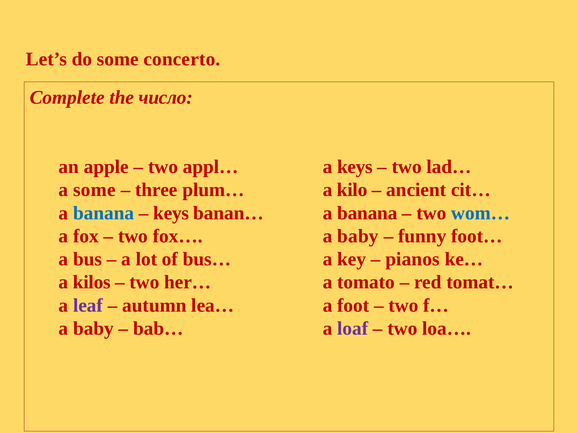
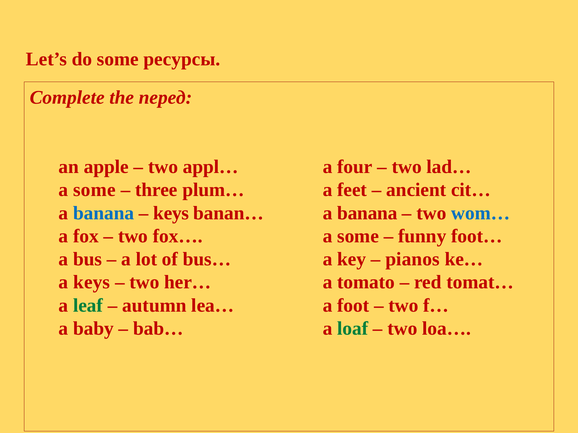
concerto: concerto -> ресурсы
число: число -> перед
a keys: keys -> four
kilo: kilo -> feet
baby at (358, 236): baby -> some
a kilos: kilos -> keys
leaf colour: purple -> green
loaf colour: purple -> green
